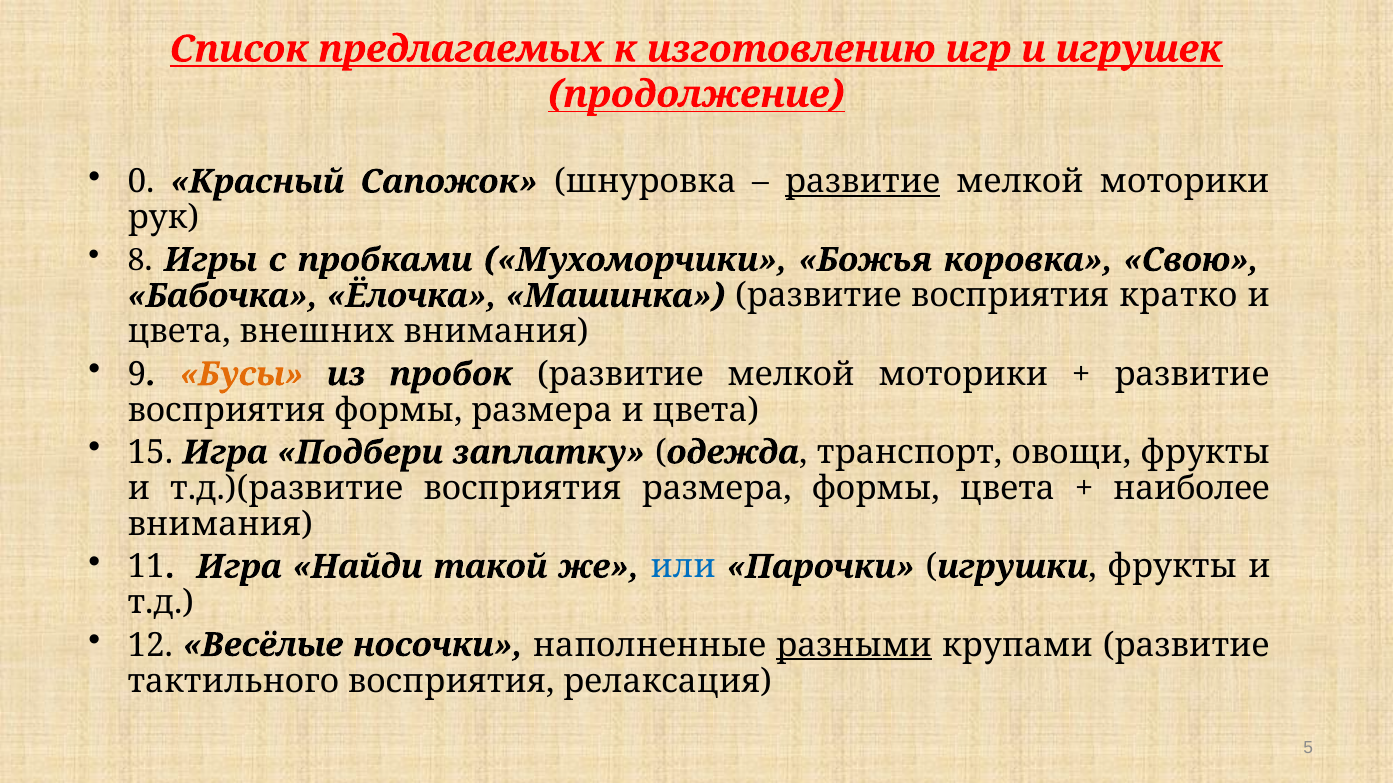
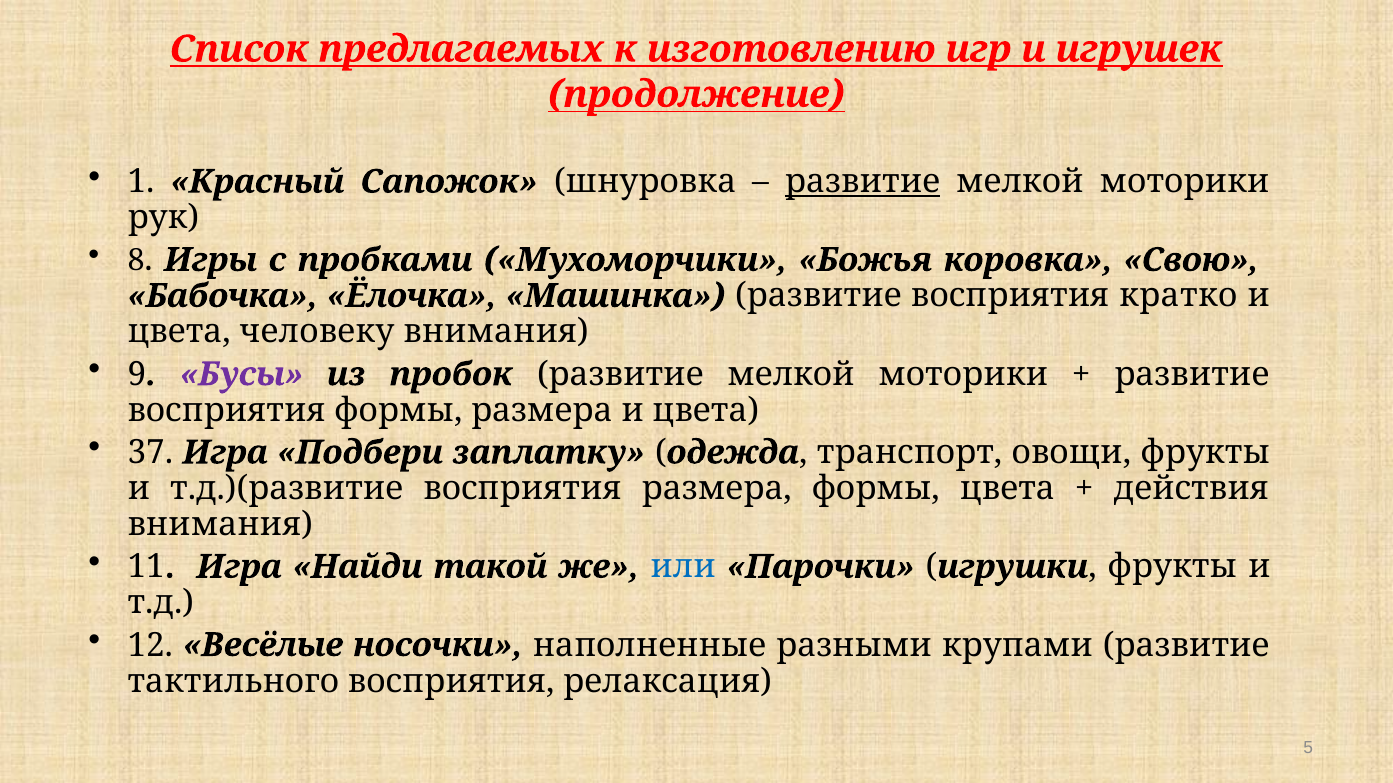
0: 0 -> 1
внешних: внешних -> человеку
Бусы colour: orange -> purple
15: 15 -> 37
наиболее: наиболее -> действия
разными underline: present -> none
